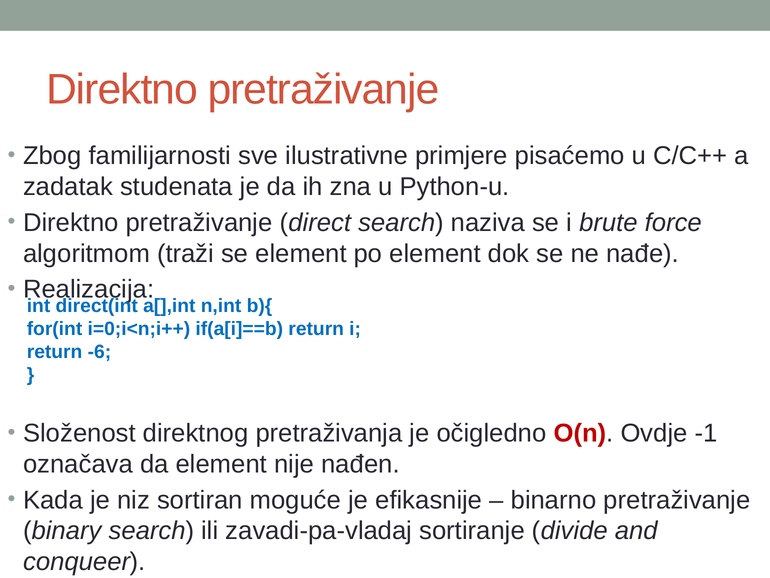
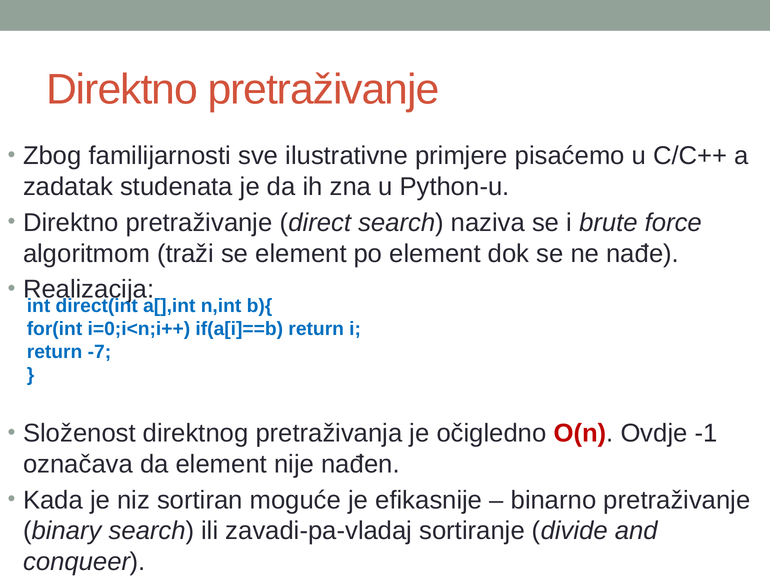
-6: -6 -> -7
